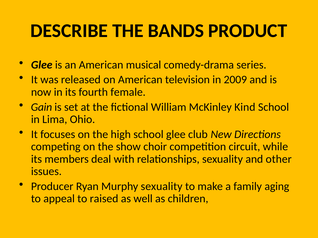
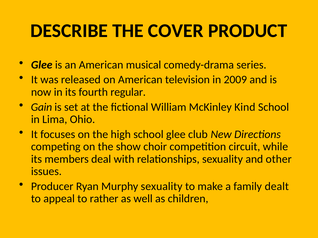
BANDS: BANDS -> COVER
female: female -> regular
aging: aging -> dealt
raised: raised -> rather
